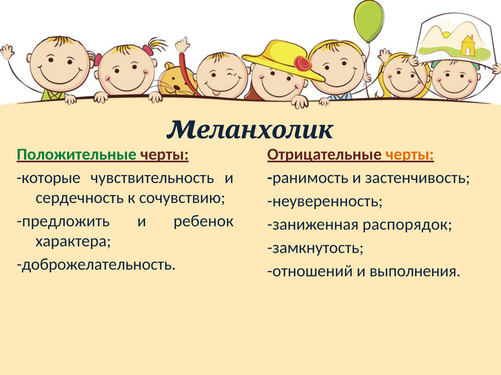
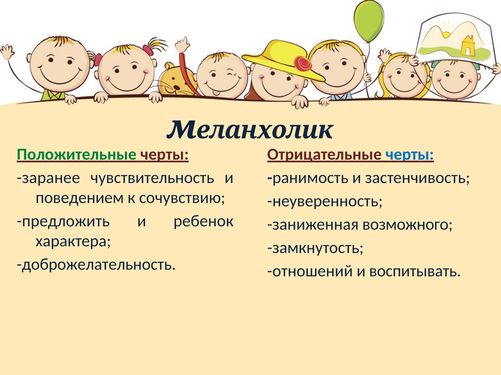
черты at (410, 155) colour: orange -> blue
которые: которые -> заранее
сердечность: сердечность -> поведением
распорядок: распорядок -> возможного
выполнения: выполнения -> воспитывать
